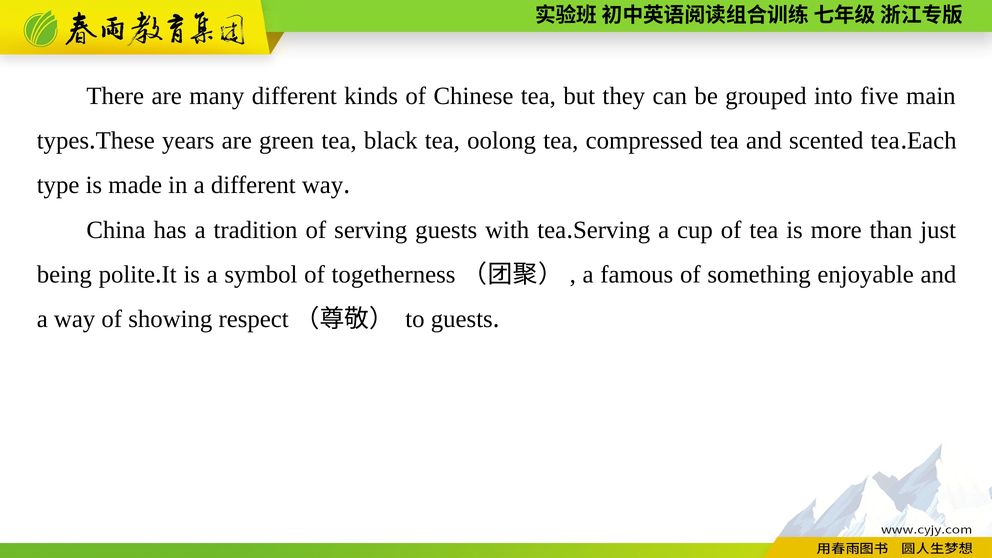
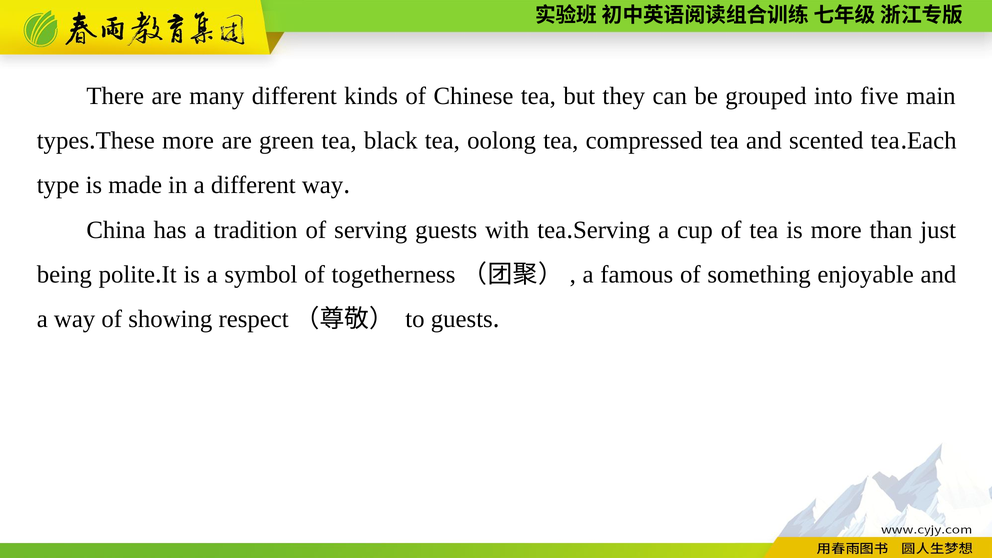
years at (188, 141): years -> more
